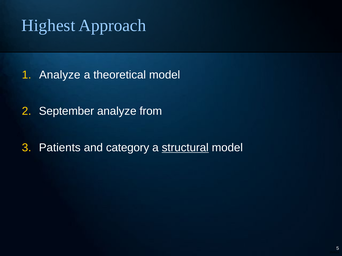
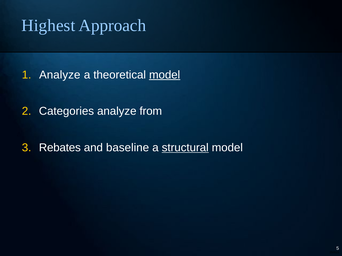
model at (165, 75) underline: none -> present
September: September -> Categories
Patients: Patients -> Rebates
category: category -> baseline
